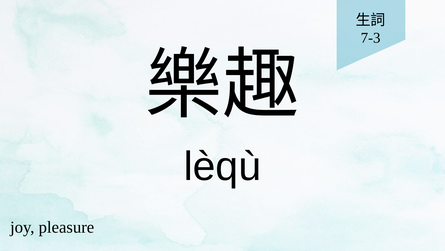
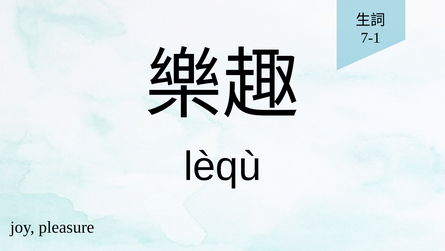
7-3: 7-3 -> 7-1
